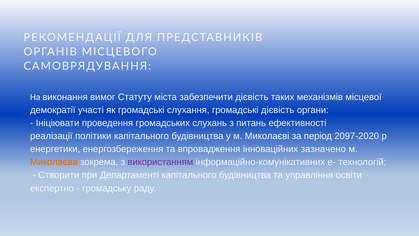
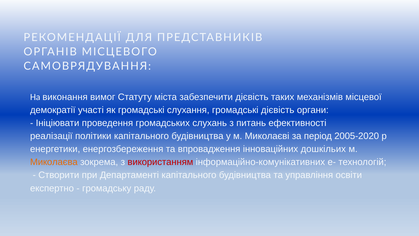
2097-2020: 2097-2020 -> 2005-2020
зазначено: зазначено -> дошкільих
використанням colour: purple -> red
